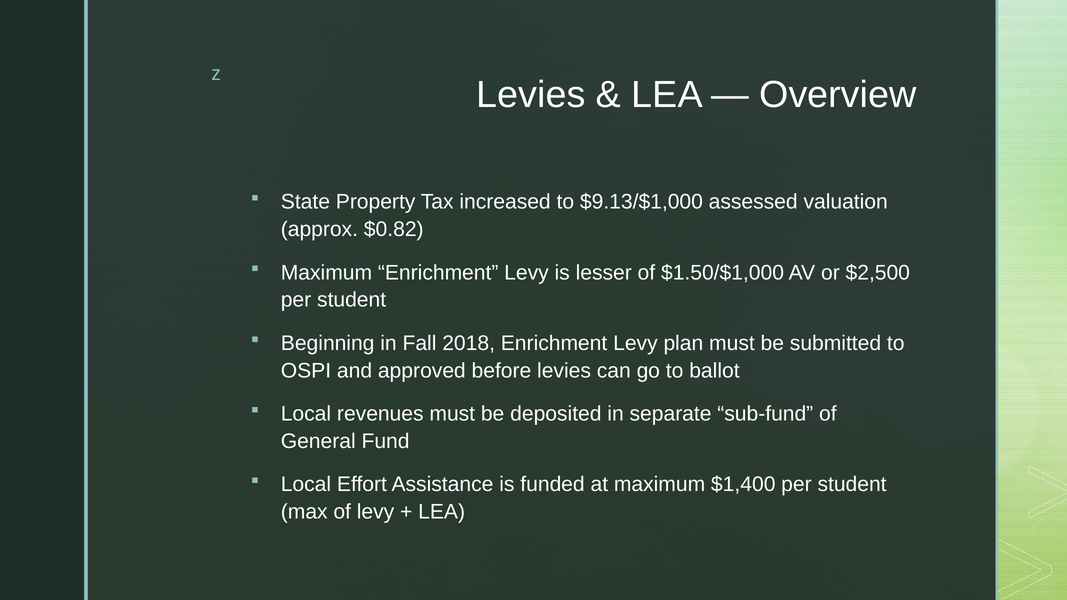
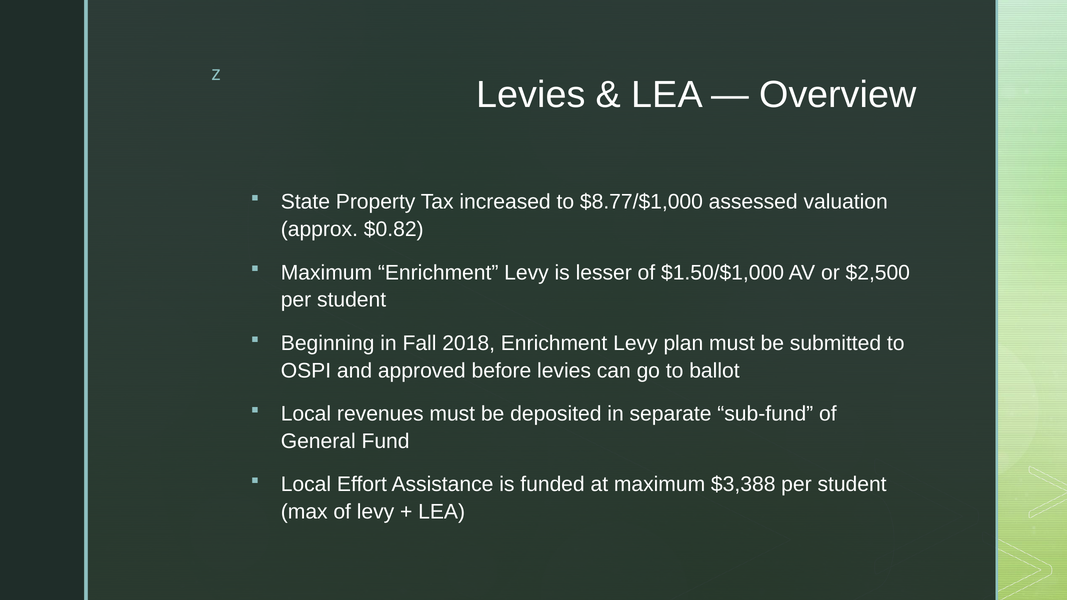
$9.13/$1,000: $9.13/$1,000 -> $8.77/$1,000
$1,400: $1,400 -> $3,388
